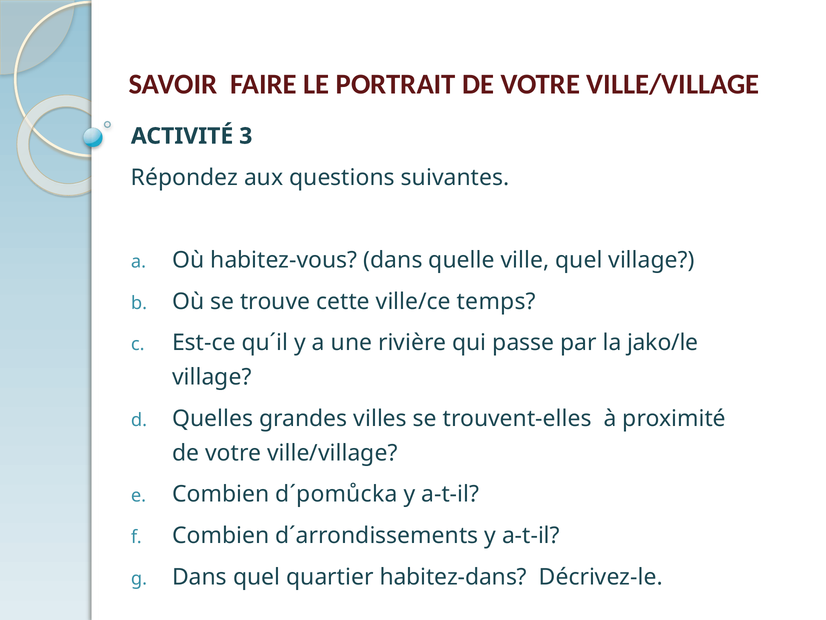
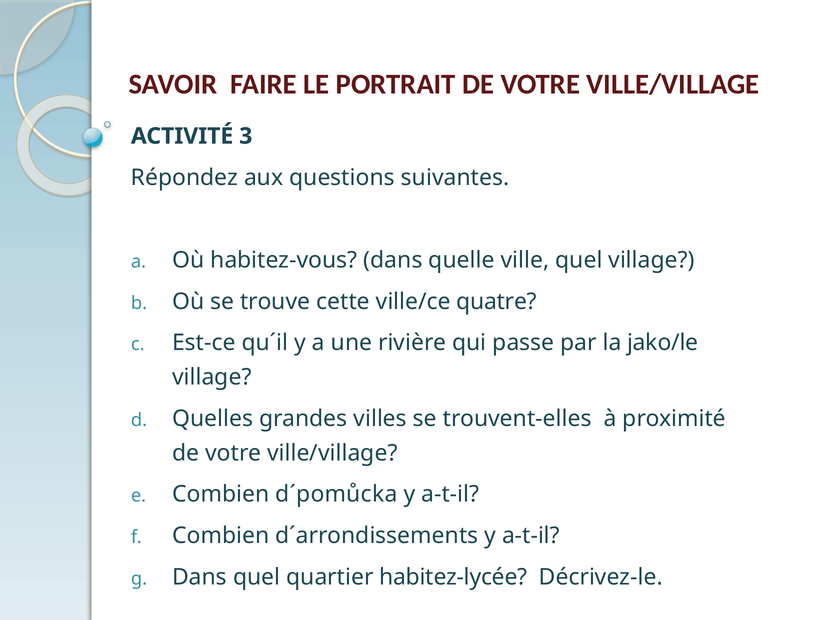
temps: temps -> quatre
habitez-dans: habitez-dans -> habitez-lycée
